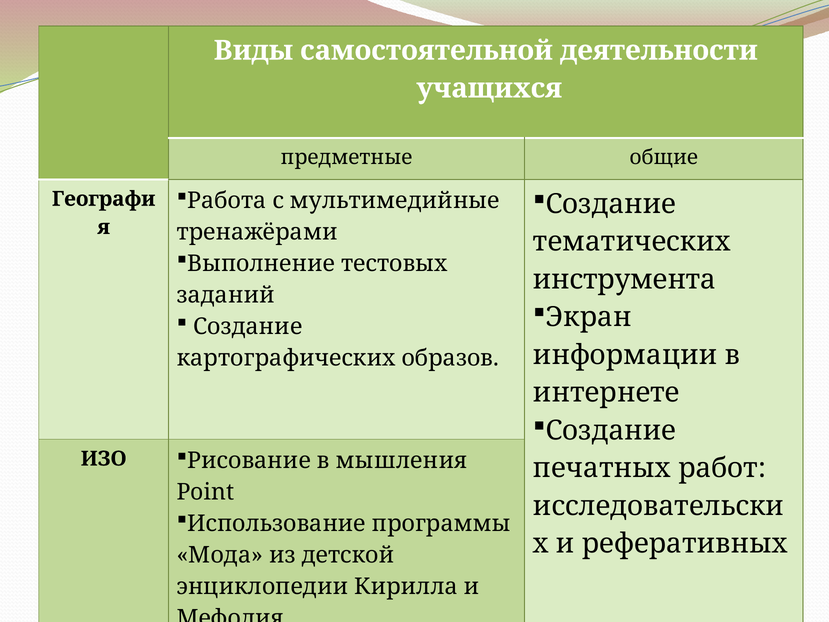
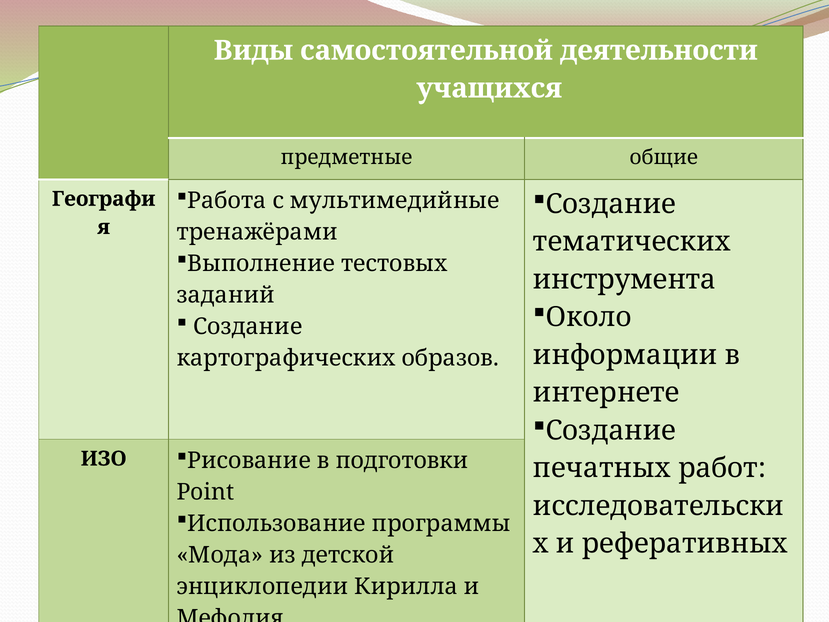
Экран: Экран -> Около
мышления: мышления -> подготовки
